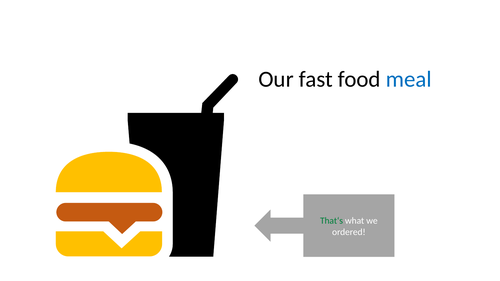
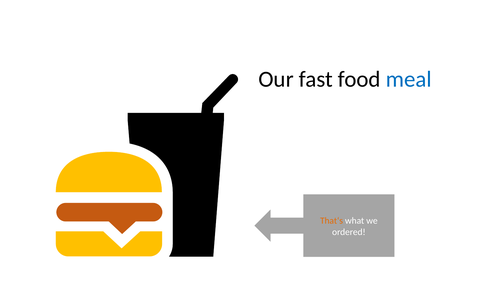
That‘s colour: green -> orange
